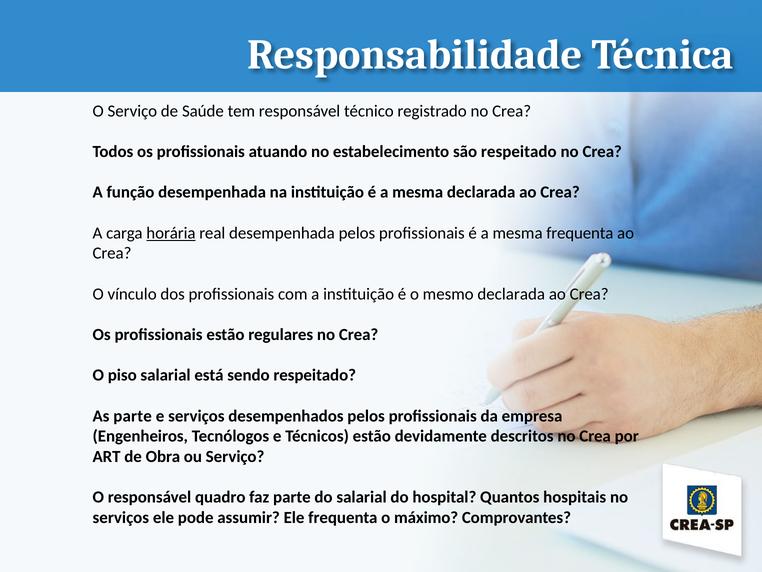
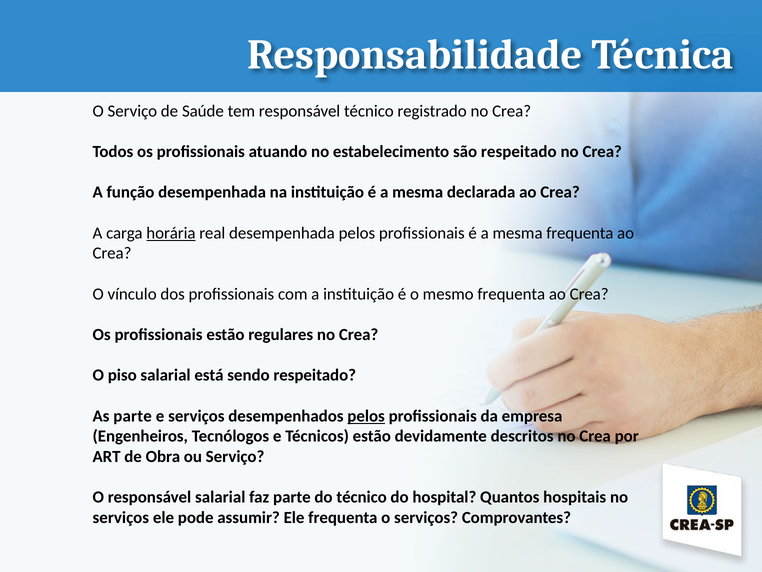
mesmo declarada: declarada -> frequenta
pelos at (366, 416) underline: none -> present
responsável quadro: quadro -> salarial
do salarial: salarial -> técnico
o máximo: máximo -> serviços
